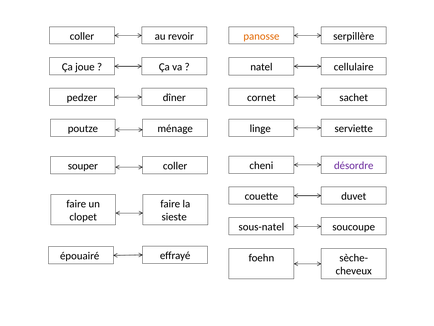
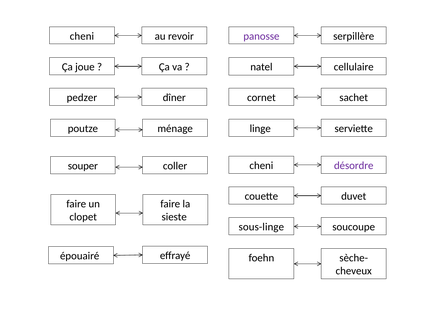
coller at (82, 36): coller -> cheni
panosse colour: orange -> purple
sous-natel: sous-natel -> sous-linge
